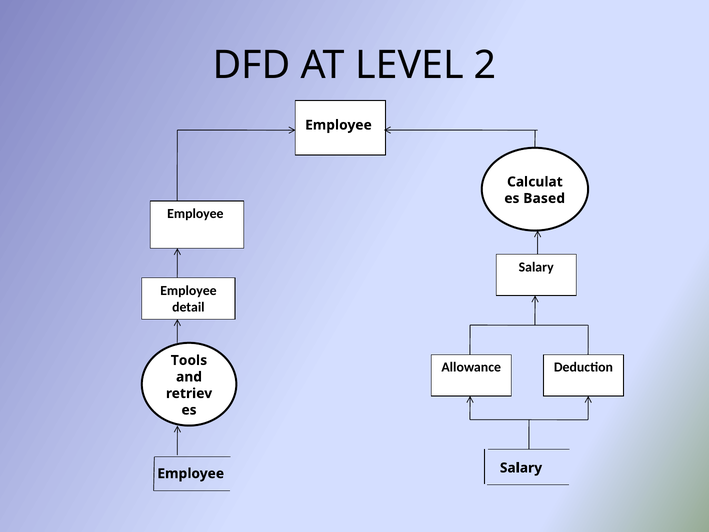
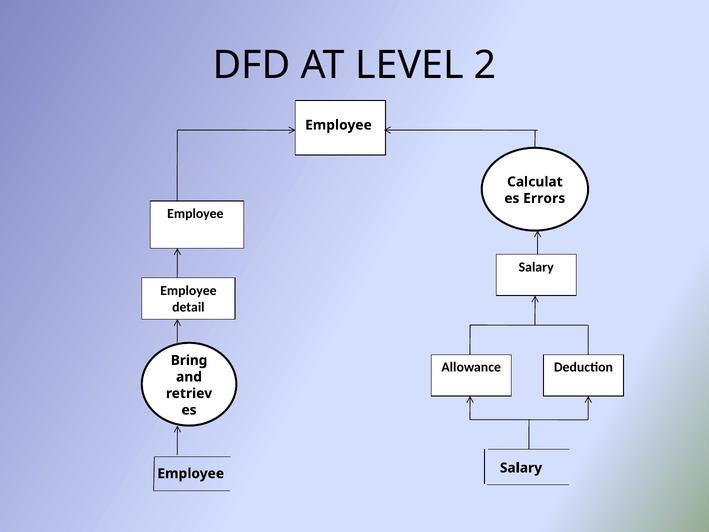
Based: Based -> Errors
Tools: Tools -> Bring
